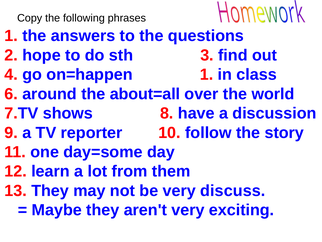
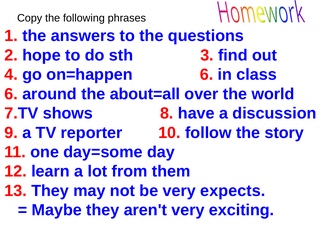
on=happen 1: 1 -> 6
discuss: discuss -> expects
